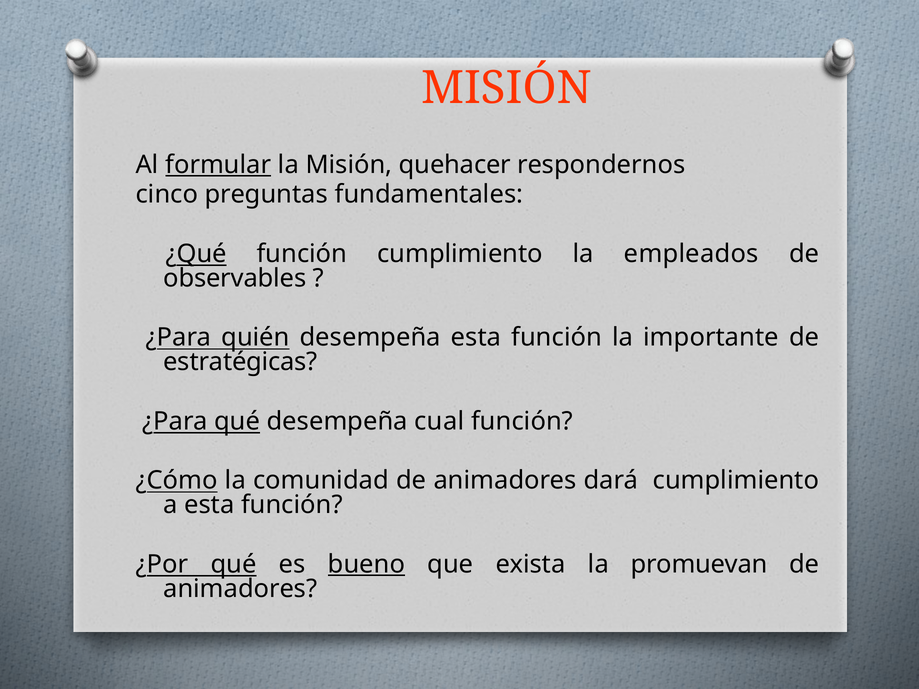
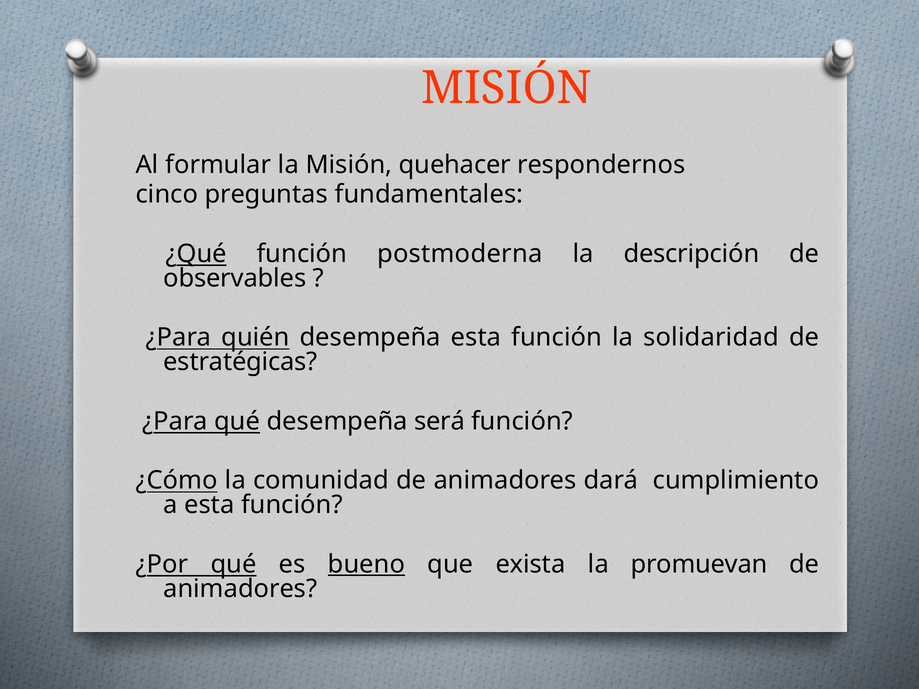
formular underline: present -> none
función cumplimiento: cumplimiento -> postmoderna
empleados: empleados -> descripción
importante: importante -> solidaridad
cual: cual -> será
